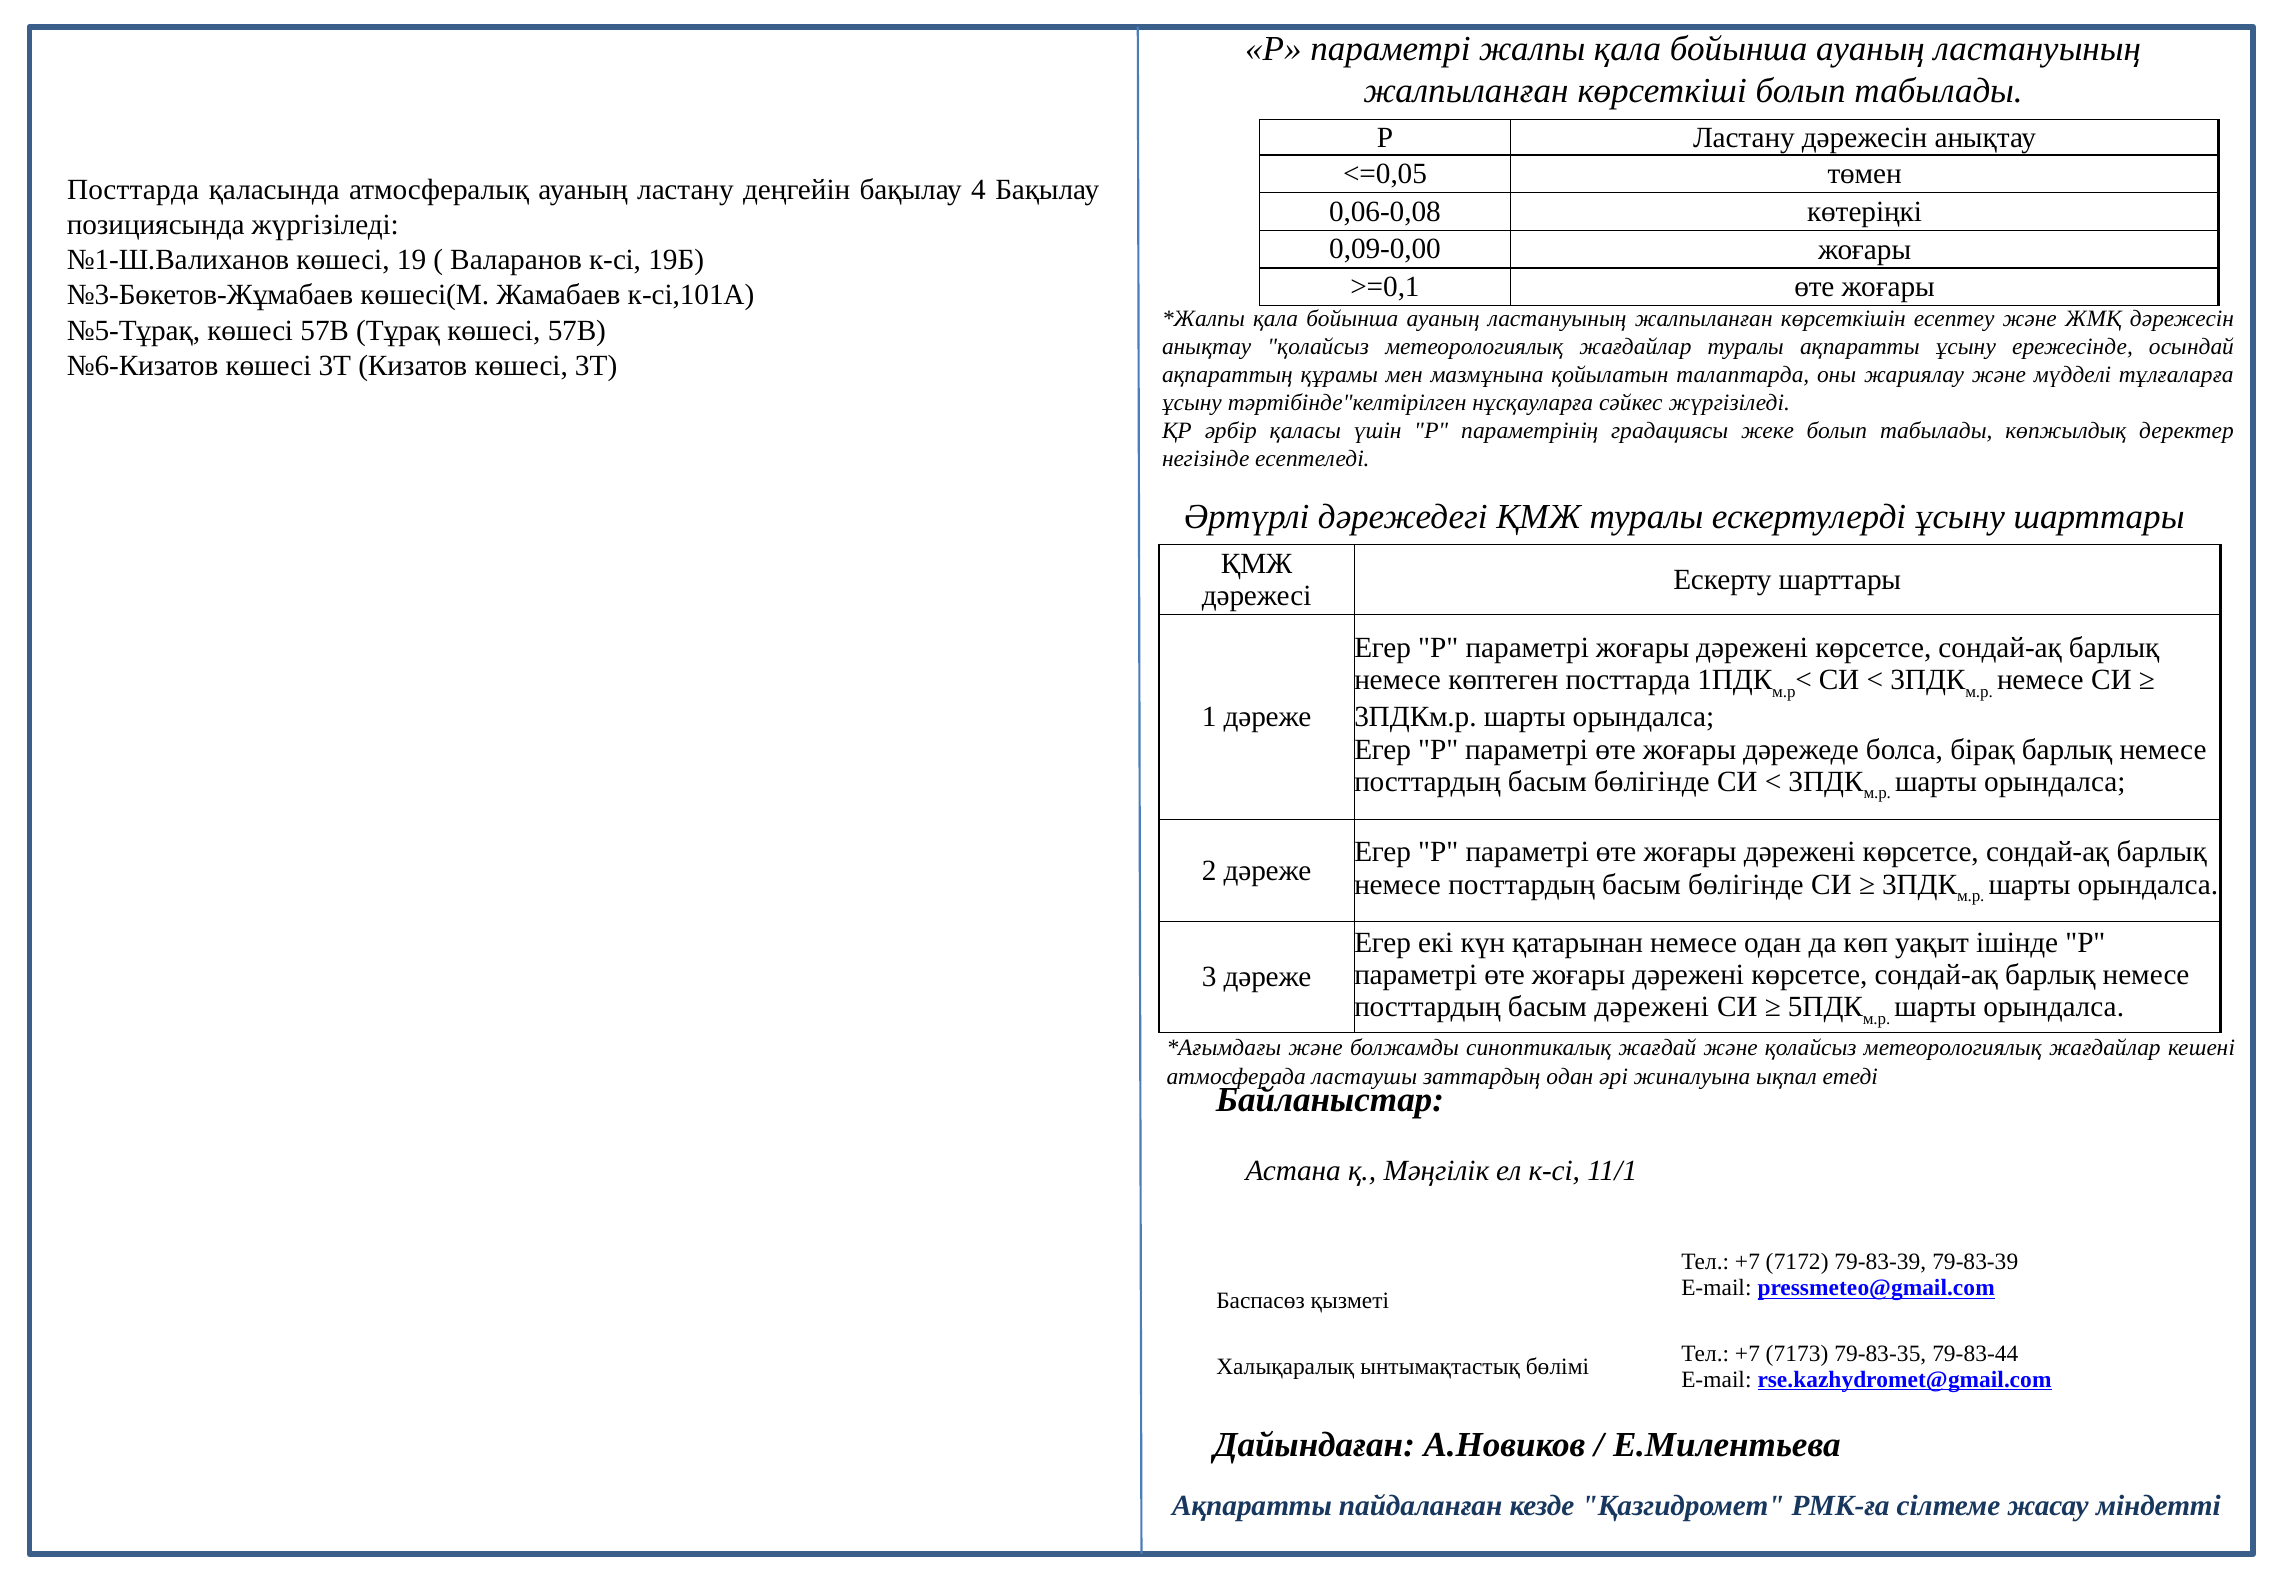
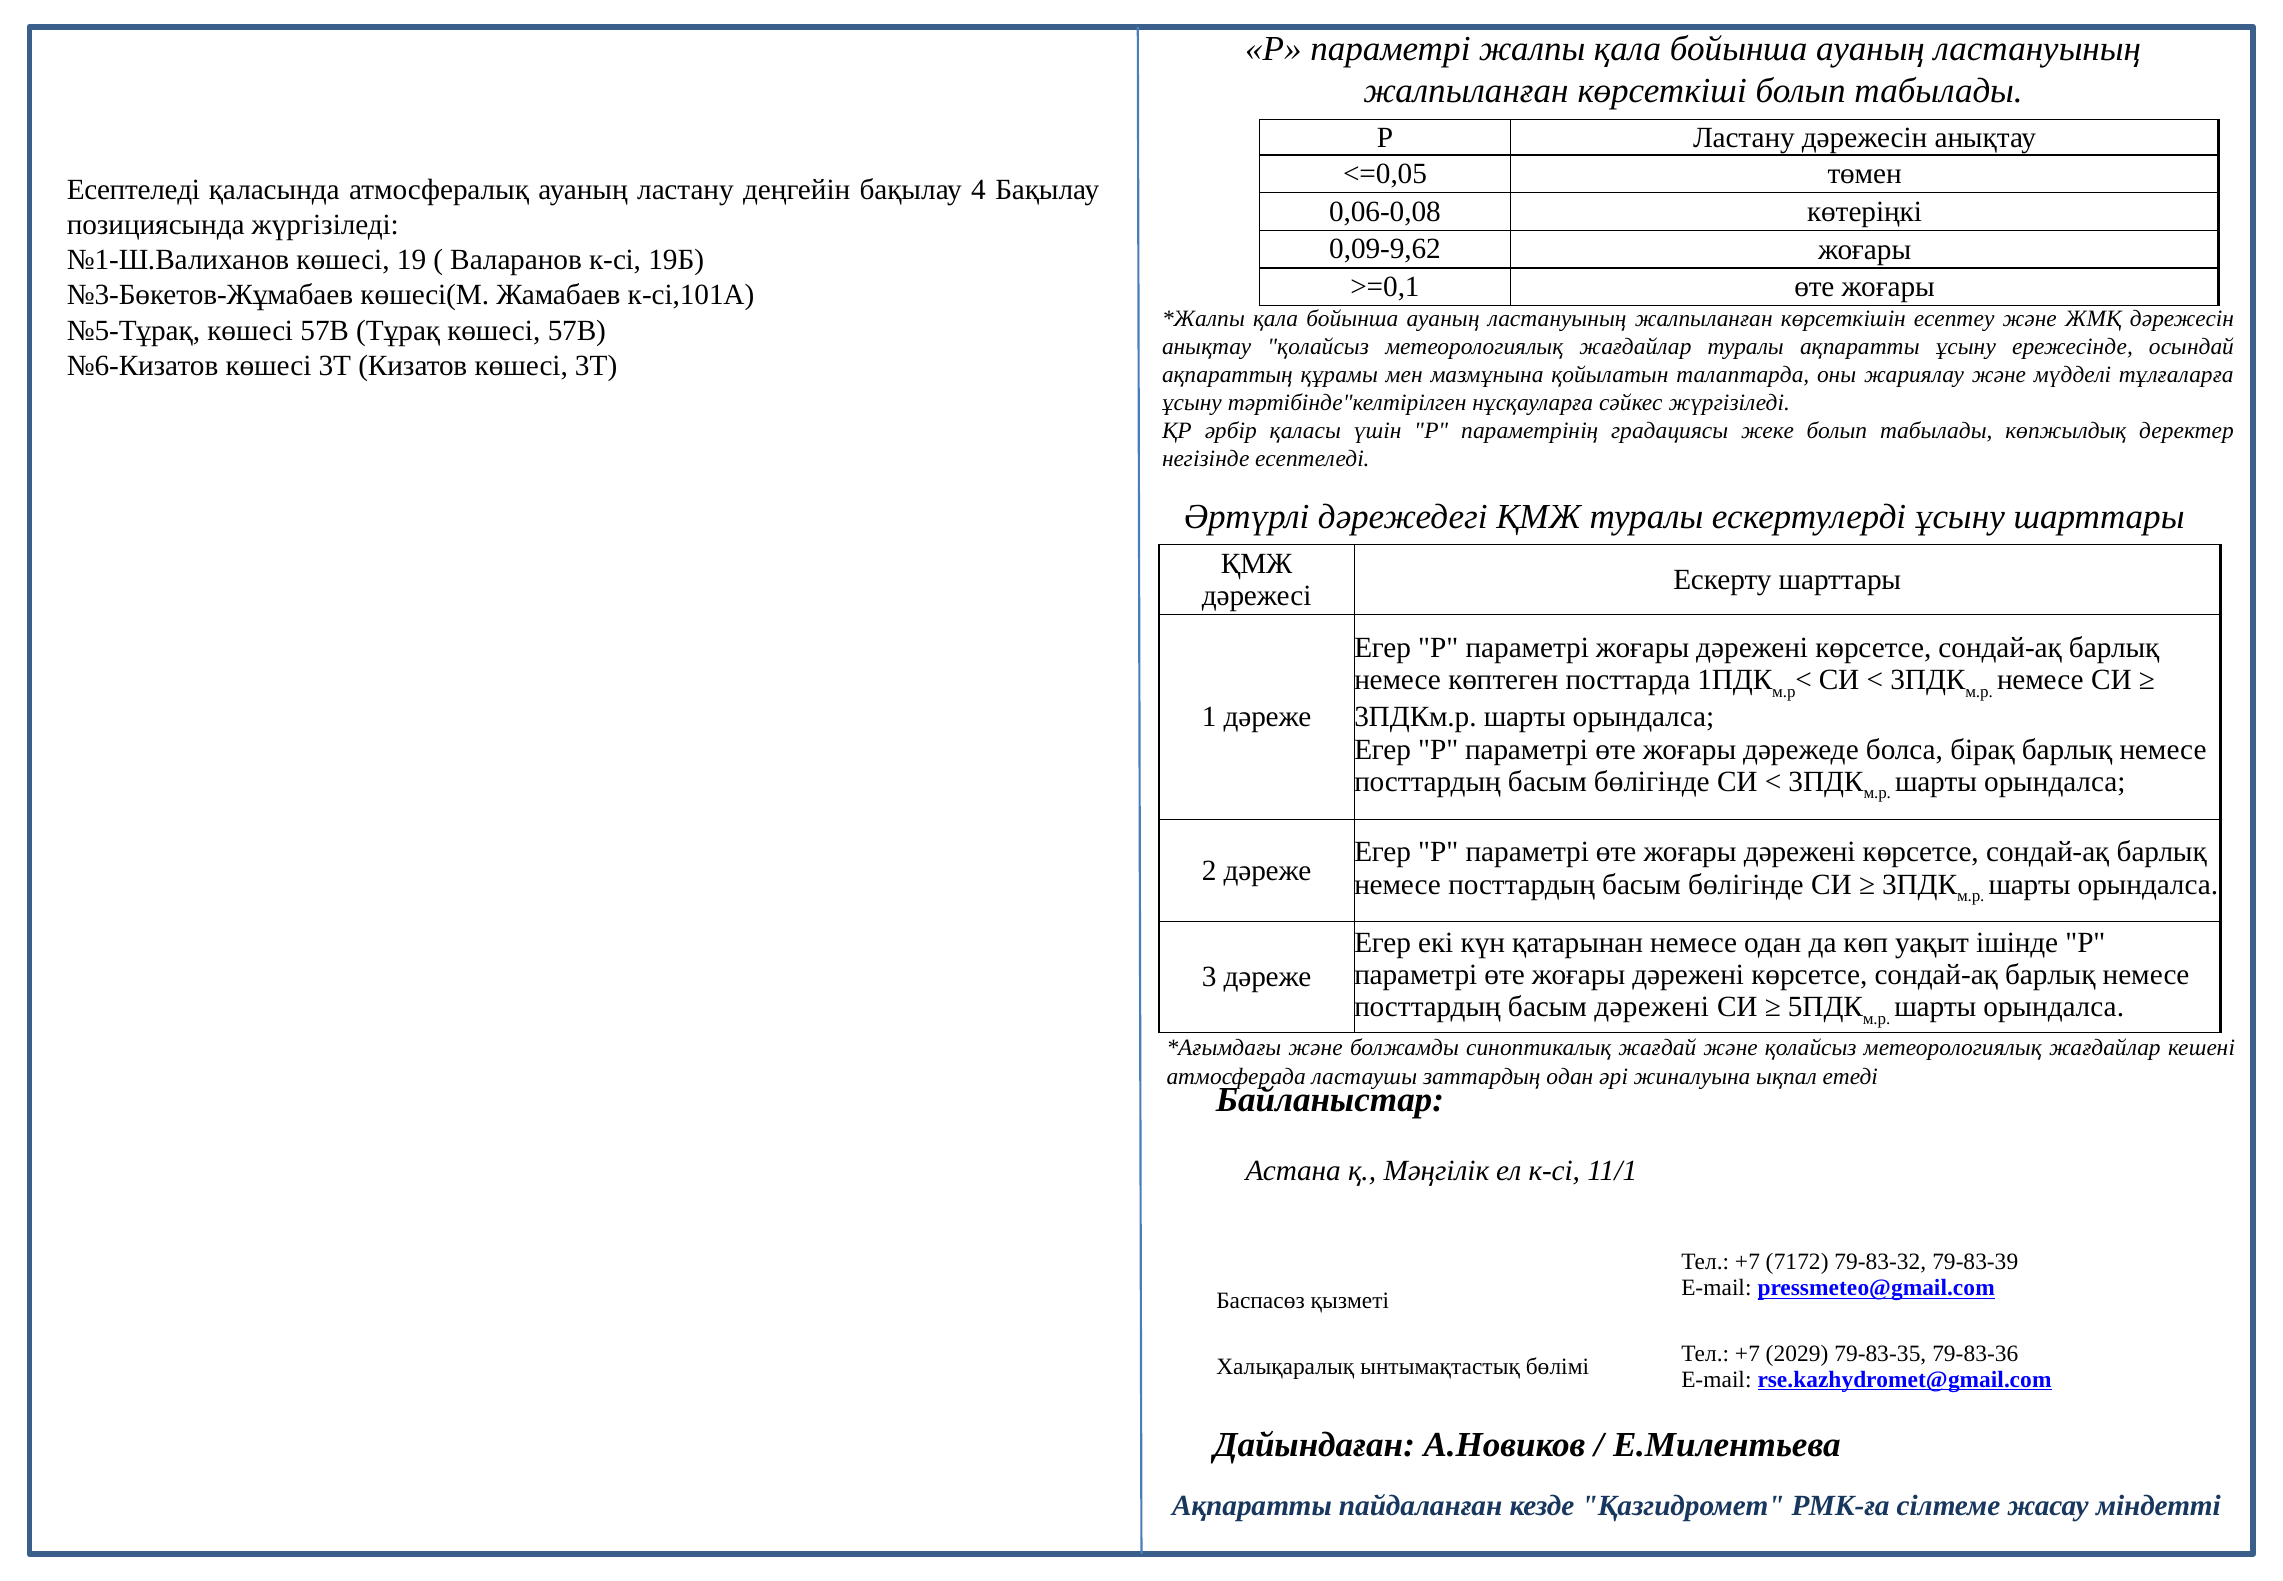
Посттарда at (133, 190): Посттарда -> Есептеледі
0,09-0,00: 0,09-0,00 -> 0,09-9,62
7172 79-83-39: 79-83-39 -> 79-83-32
7173: 7173 -> 2029
79-83-44: 79-83-44 -> 79-83-36
